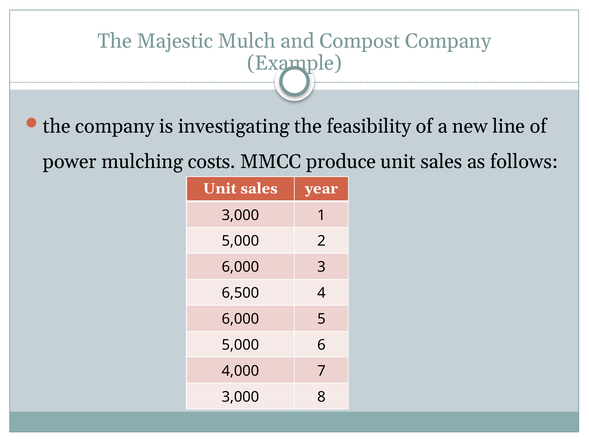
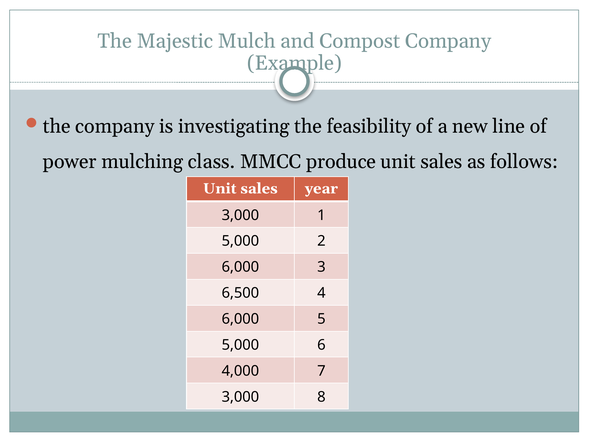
costs: costs -> class
